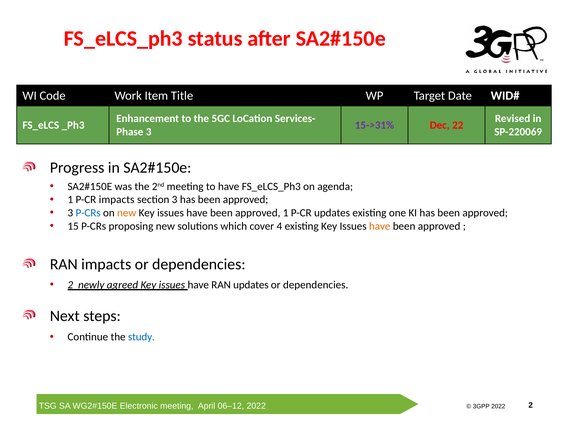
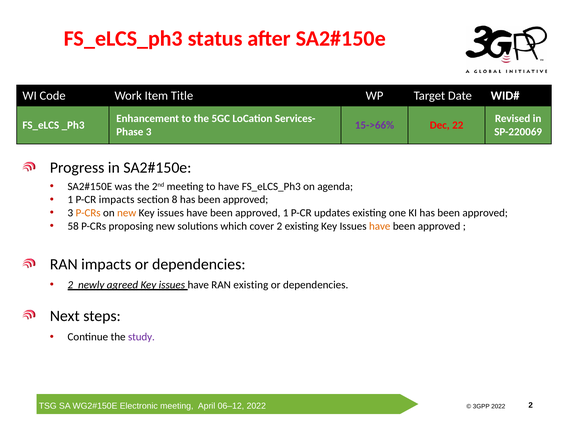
15->31%: 15->31% -> 15->66%
section 3: 3 -> 8
P-CRs at (88, 213) colour: blue -> orange
15: 15 -> 58
cover 4: 4 -> 2
RAN updates: updates -> existing
study colour: blue -> purple
